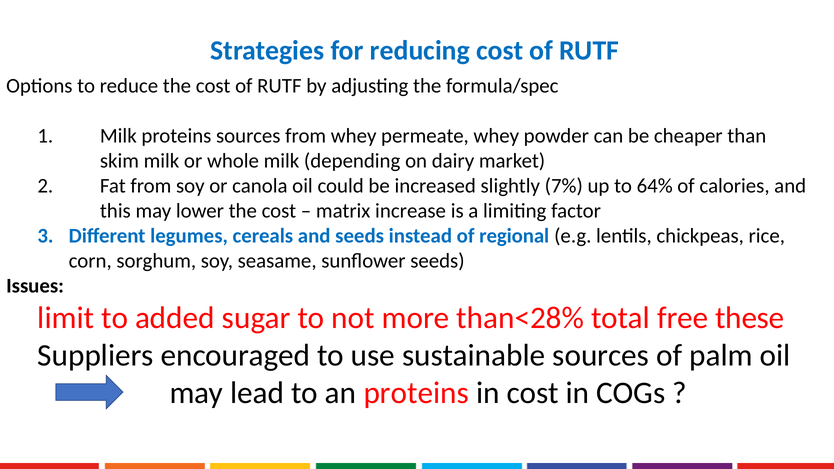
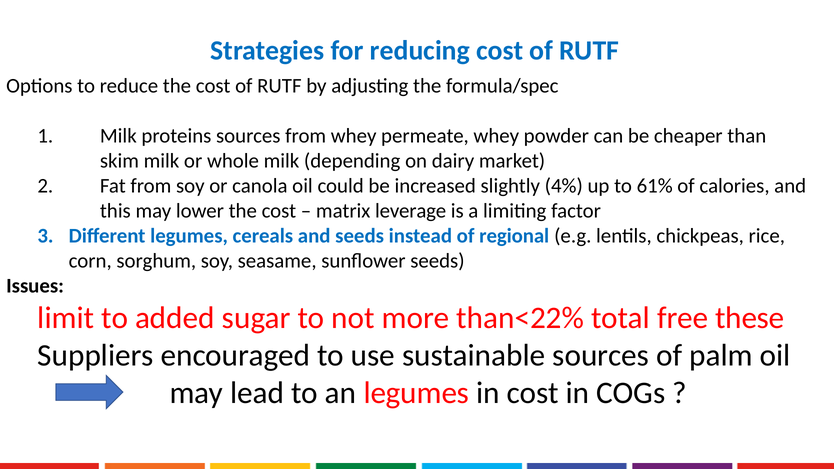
7%: 7% -> 4%
64%: 64% -> 61%
increase: increase -> leverage
than<28%: than<28% -> than<22%
an proteins: proteins -> legumes
